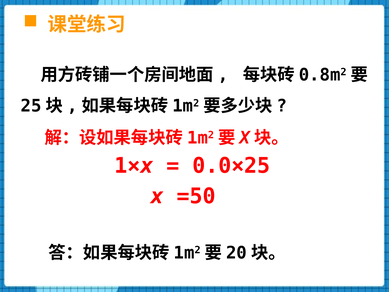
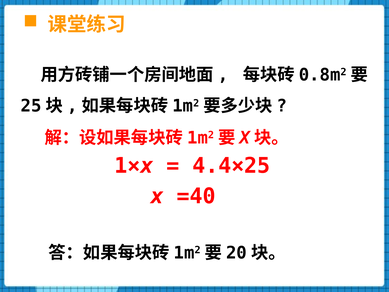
0.0×25: 0.0×25 -> 4.4×25
=50: =50 -> =40
